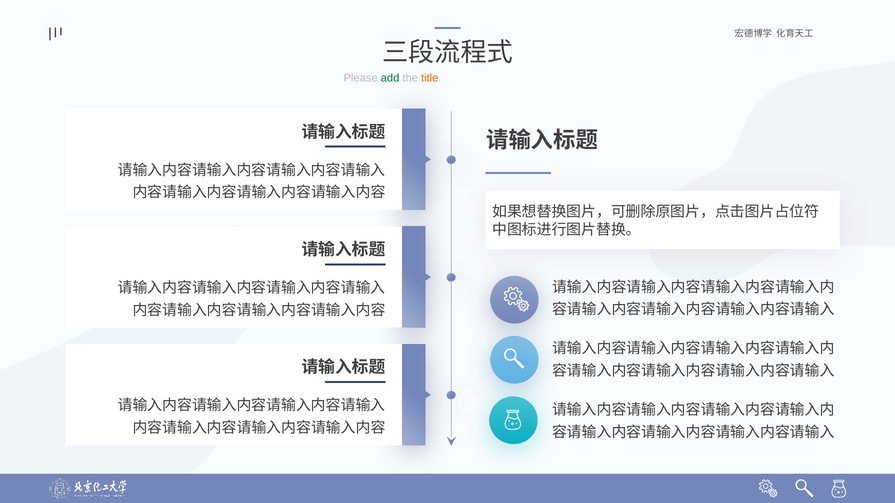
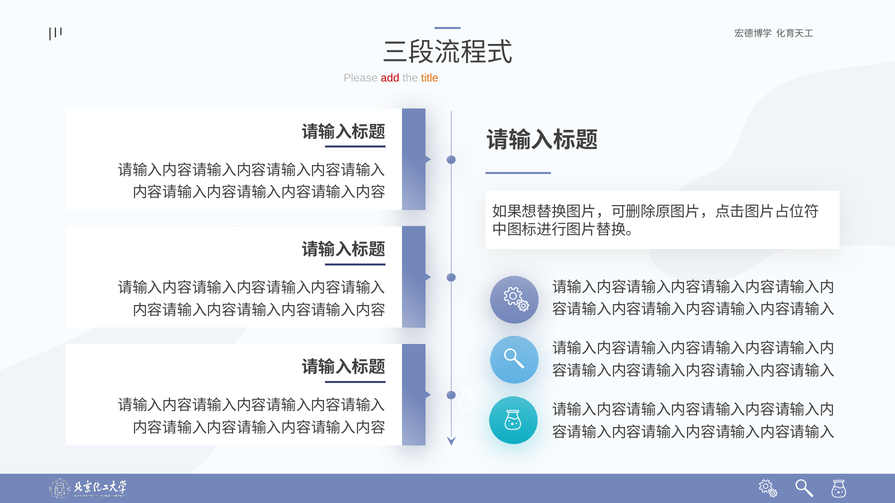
add colour: green -> red
